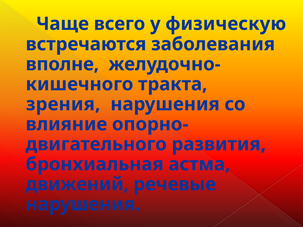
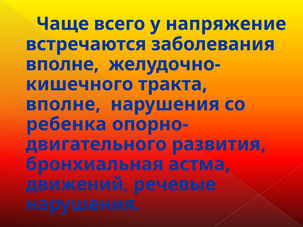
физическую: физическую -> напряжение
зрения at (63, 104): зрения -> вполне
влияние: влияние -> ребенка
